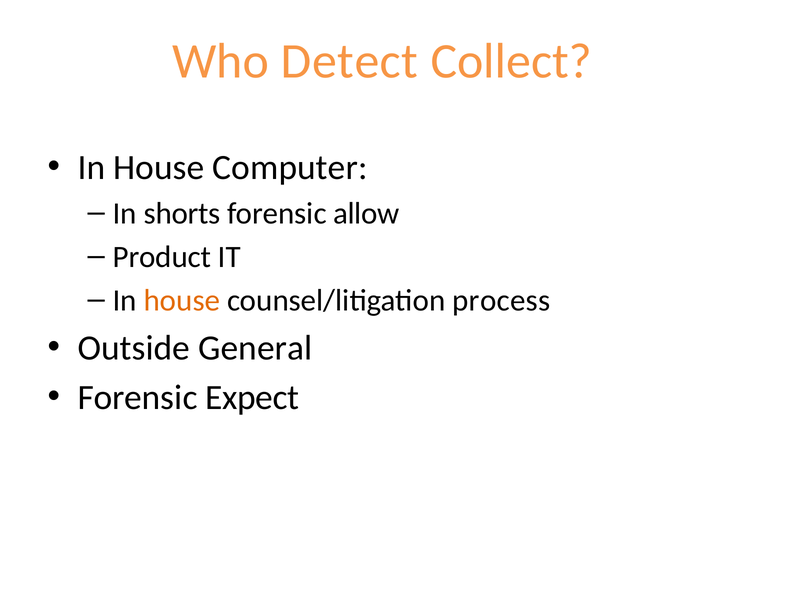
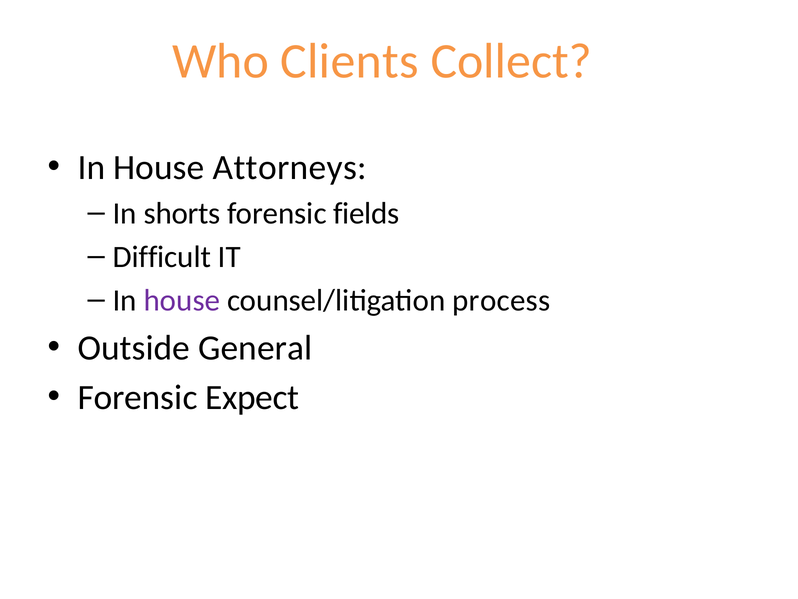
Detect: Detect -> Clients
Computer: Computer -> Attorneys
allow: allow -> fields
Product: Product -> Difficult
house at (182, 300) colour: orange -> purple
